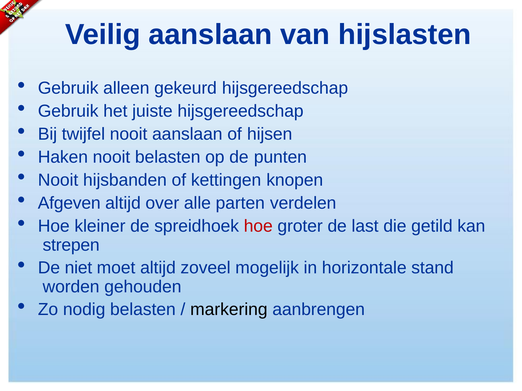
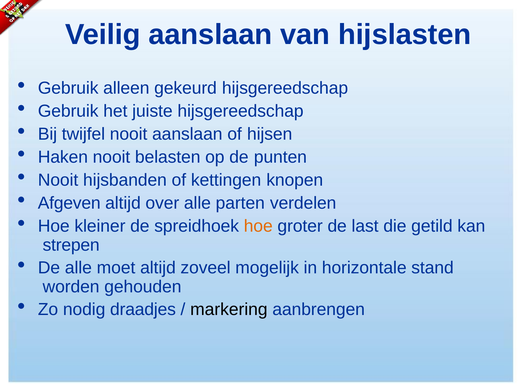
hoe at (258, 226) colour: red -> orange
De niet: niet -> alle
nodig belasten: belasten -> draadjes
